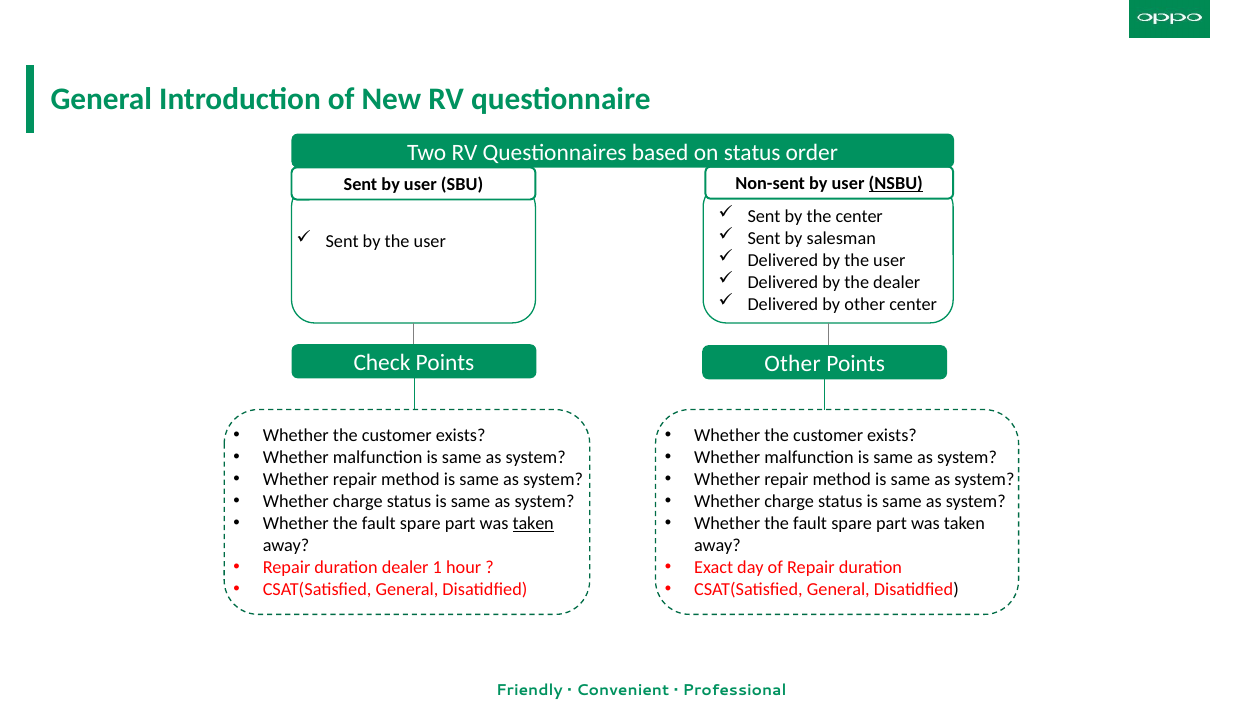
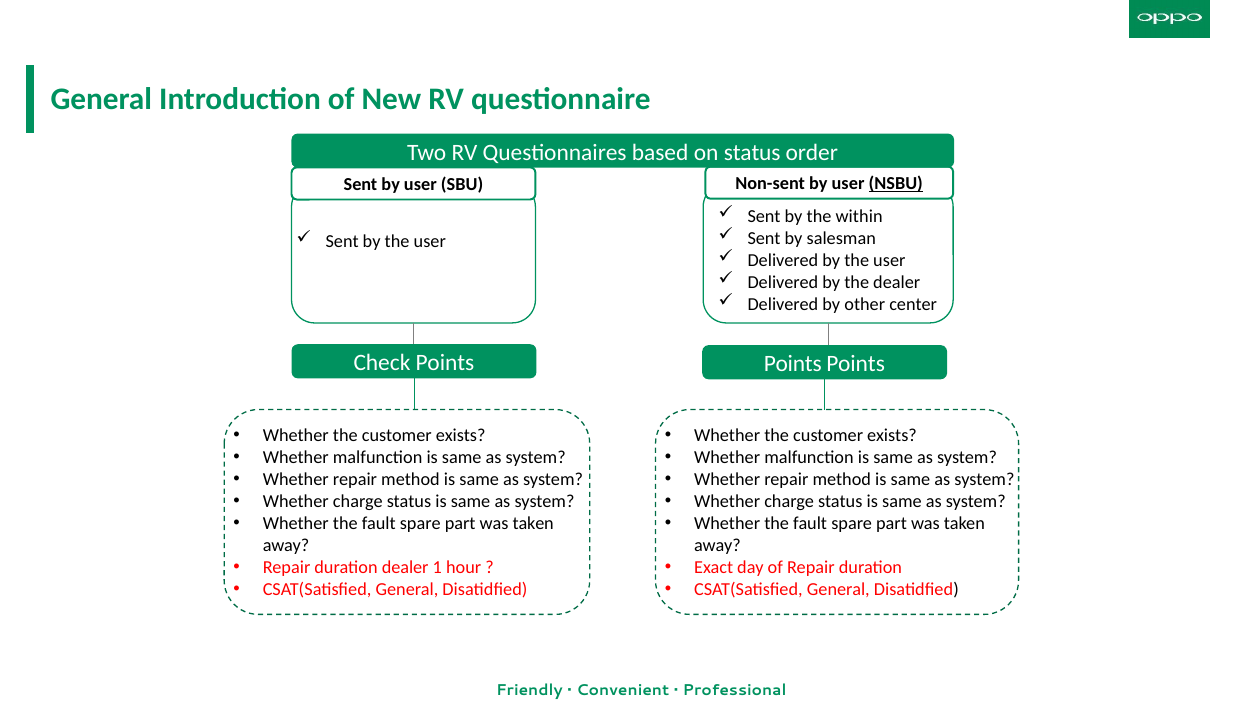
the center: center -> within
Check Points Other: Other -> Points
taken at (533, 523) underline: present -> none
